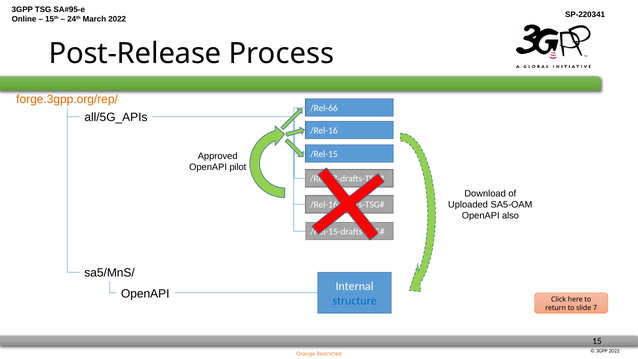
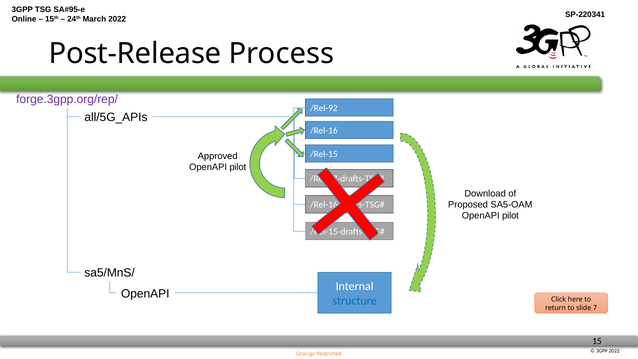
forge.3gpp.org/rep/ colour: orange -> purple
/Rel-66: /Rel-66 -> /Rel-92
Uploaded: Uploaded -> Proposed
also at (510, 216): also -> pilot
